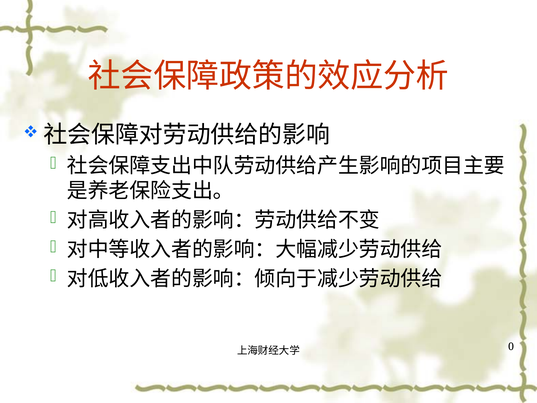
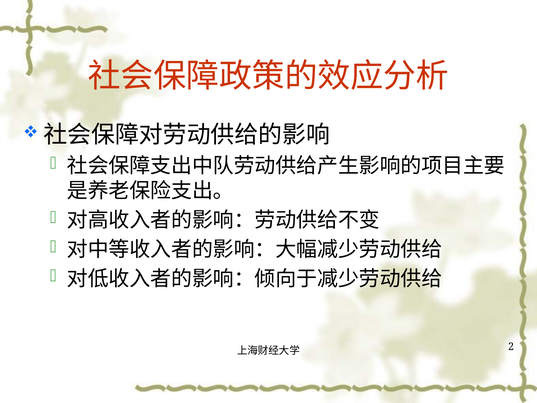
0: 0 -> 2
